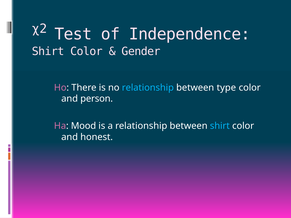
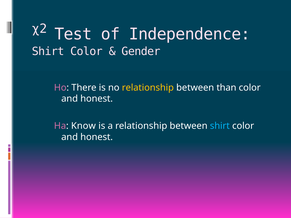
relationship at (148, 88) colour: light blue -> yellow
type: type -> than
person at (97, 99): person -> honest
Mood: Mood -> Know
